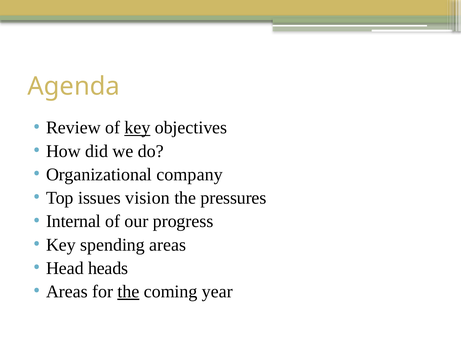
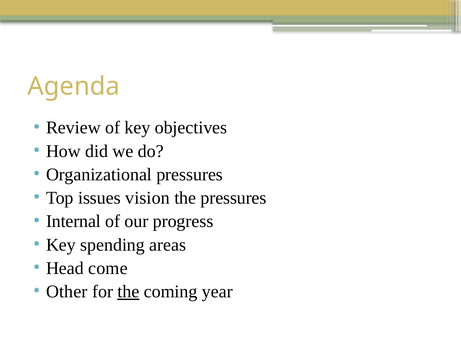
key at (137, 128) underline: present -> none
Organizational company: company -> pressures
heads: heads -> come
Areas at (67, 291): Areas -> Other
